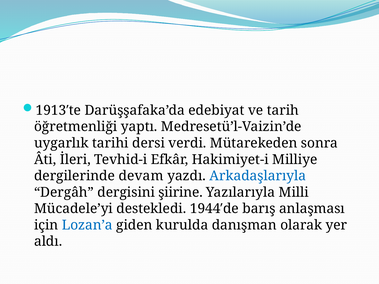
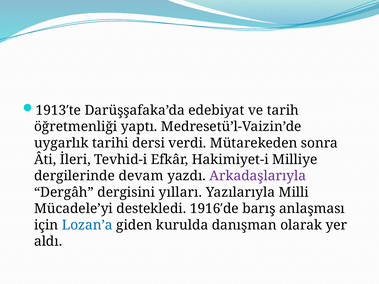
Arkadaşlarıyla colour: blue -> purple
şiirine: şiirine -> yılları
1944′de: 1944′de -> 1916′de
